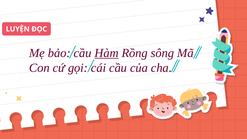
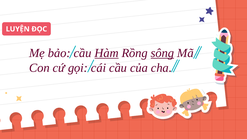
sông underline: none -> present
